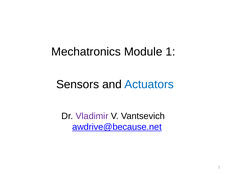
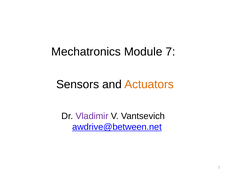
Module 1: 1 -> 7
Actuators colour: blue -> orange
awdrive@because.net: awdrive@because.net -> awdrive@between.net
